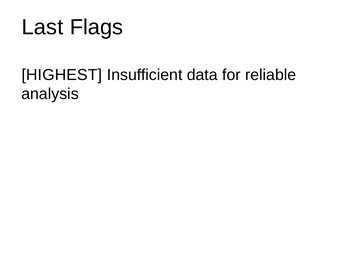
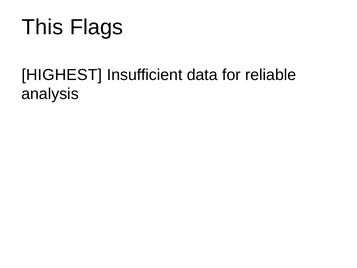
Last: Last -> This
